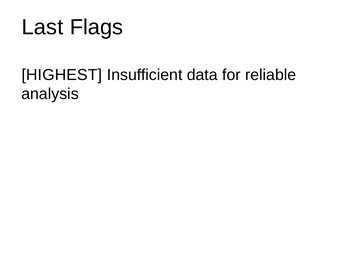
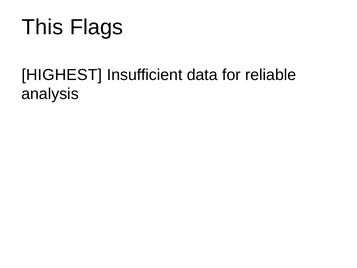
Last: Last -> This
